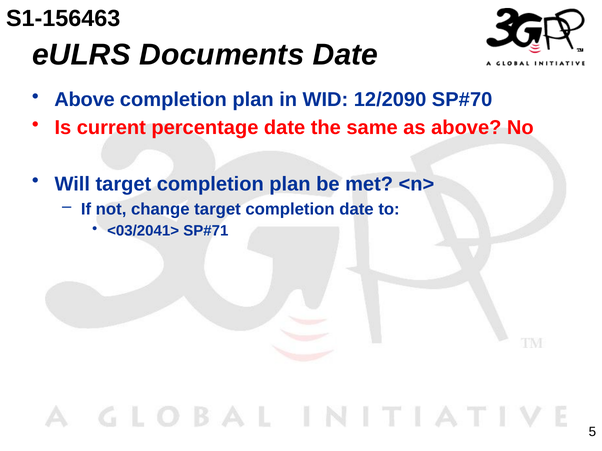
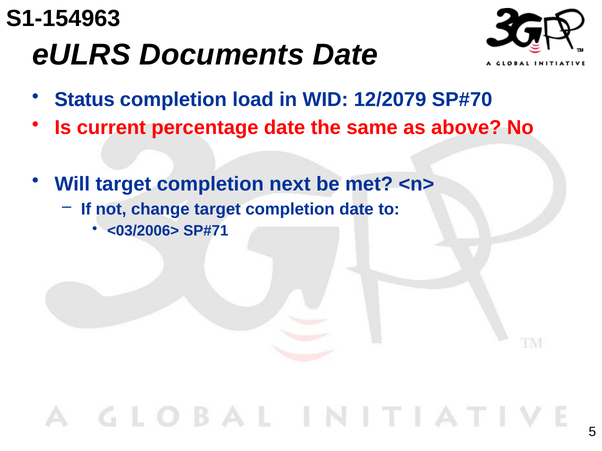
S1-156463: S1-156463 -> S1-154963
Above at (85, 100): Above -> Status
plan at (253, 100): plan -> load
12/2090: 12/2090 -> 12/2079
target completion plan: plan -> next
<03/2041>: <03/2041> -> <03/2006>
